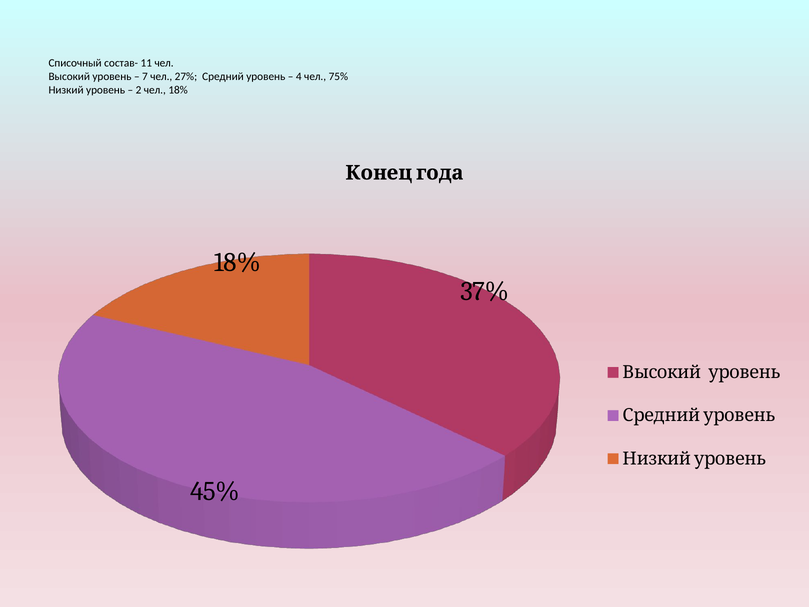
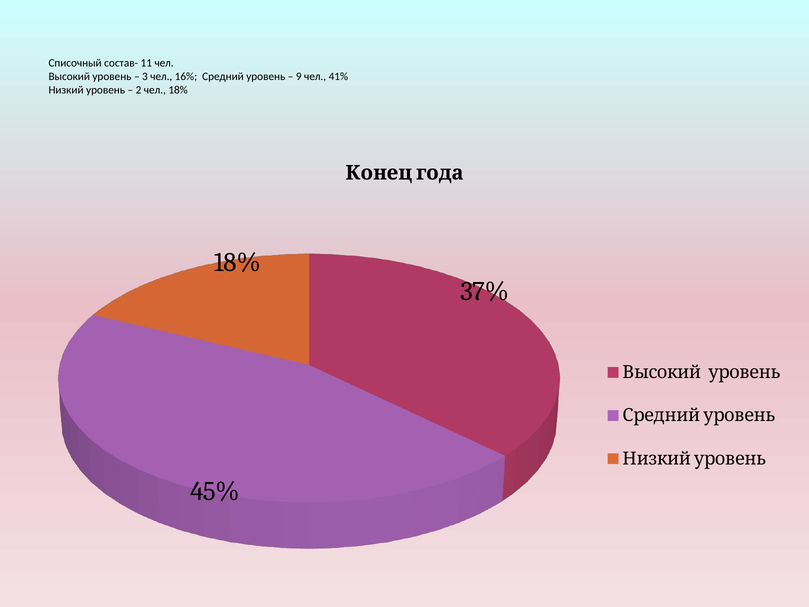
7: 7 -> 3
27%: 27% -> 16%
4: 4 -> 9
75%: 75% -> 41%
